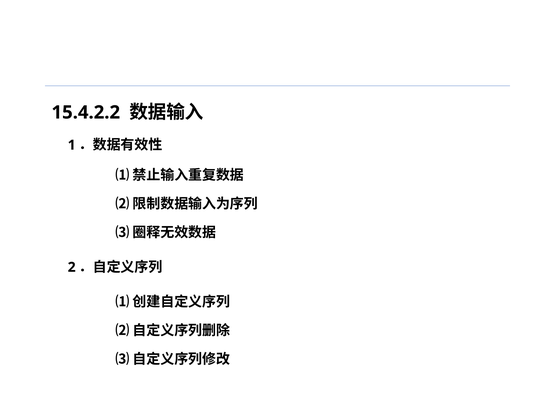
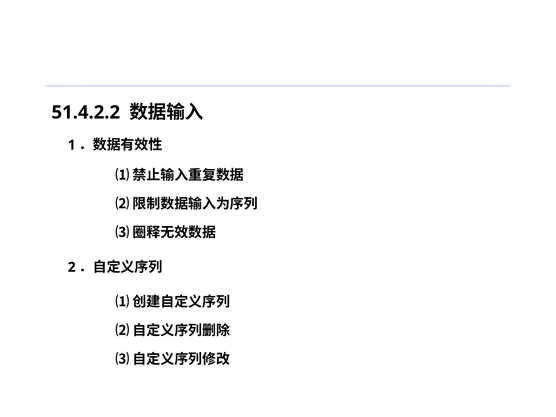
15.4.2.2: 15.4.2.2 -> 51.4.2.2
